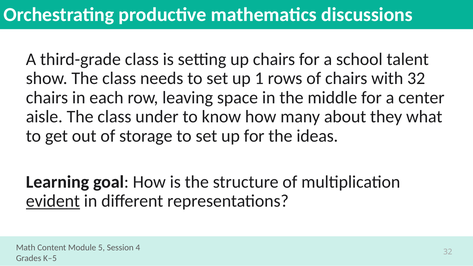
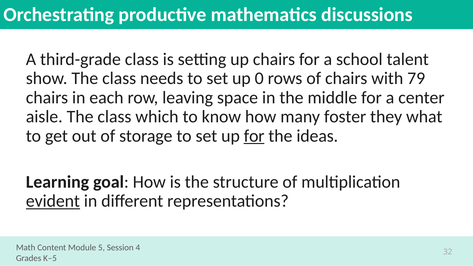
1: 1 -> 0
with 32: 32 -> 79
under: under -> which
about: about -> foster
for at (254, 136) underline: none -> present
